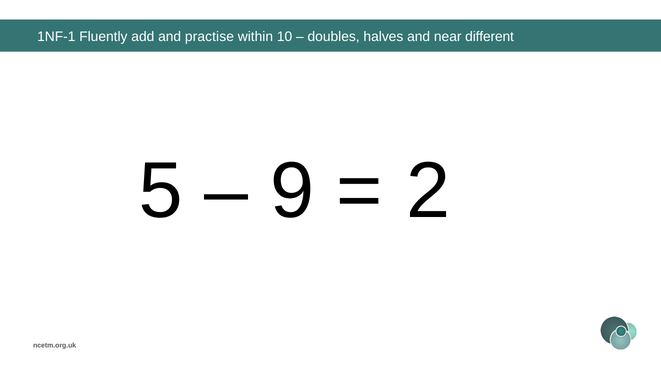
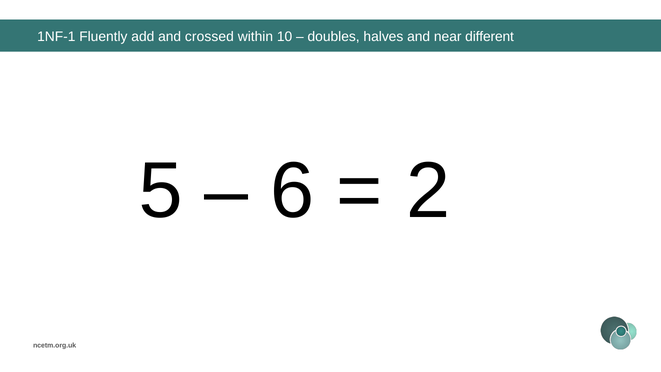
practise: practise -> crossed
9: 9 -> 6
